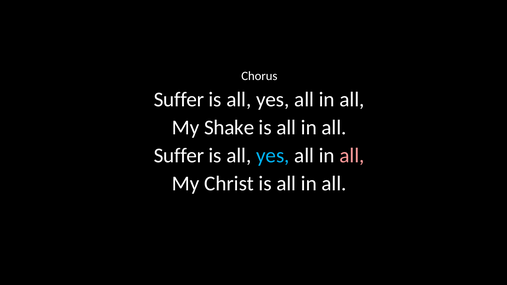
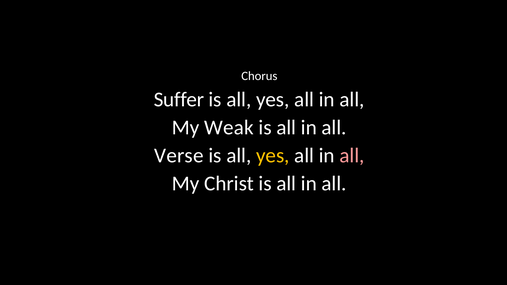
Shake: Shake -> Weak
Suffer at (179, 156): Suffer -> Verse
yes at (273, 156) colour: light blue -> yellow
